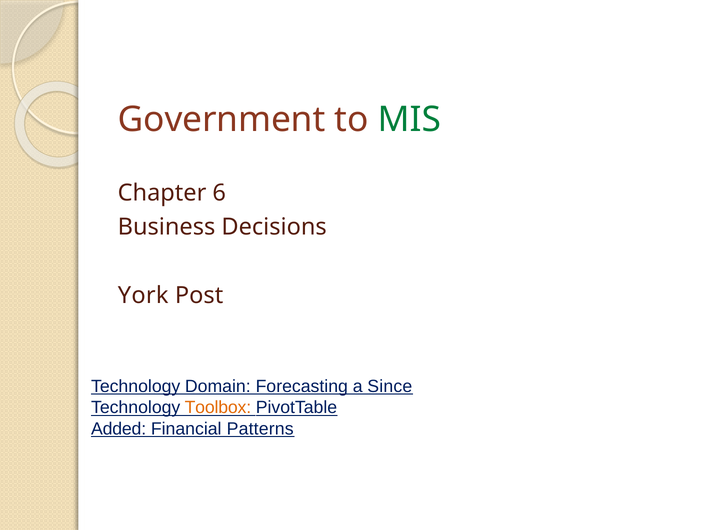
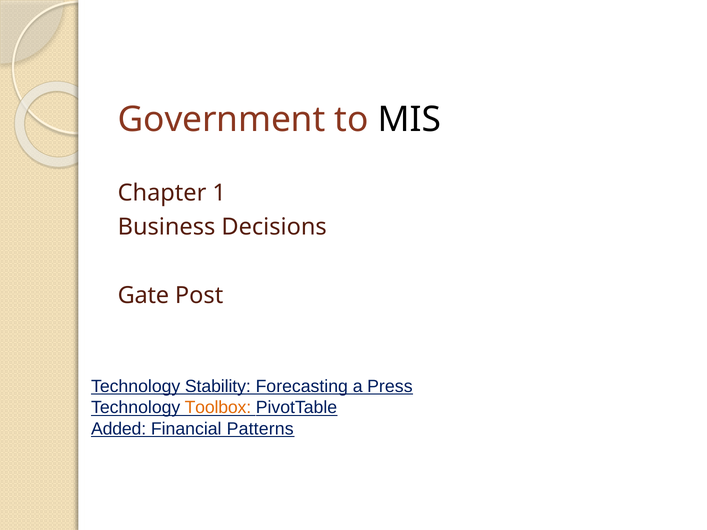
MIS colour: green -> black
6: 6 -> 1
York: York -> Gate
Domain: Domain -> Stability
Since: Since -> Press
